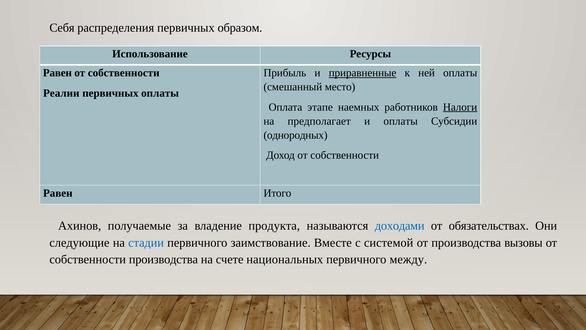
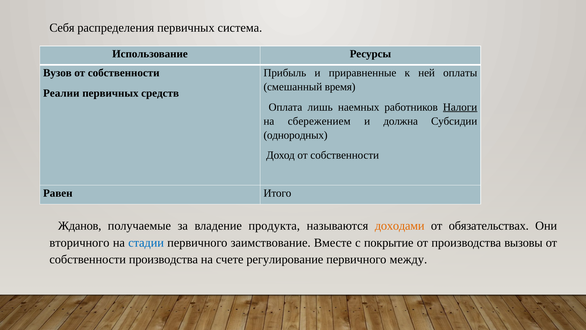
образом: образом -> система
Равен at (57, 73): Равен -> Вузов
приравненные underline: present -> none
место: место -> время
первичных оплаты: оплаты -> средств
этапе: этапе -> лишь
предполагает: предполагает -> сбережением
и оплаты: оплаты -> должна
Ахинов: Ахинов -> Жданов
доходами colour: blue -> orange
следующие: следующие -> вторичного
системой: системой -> покрытие
национальных: национальных -> регулирование
